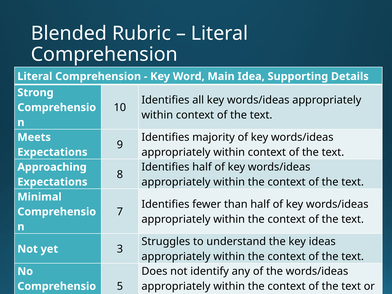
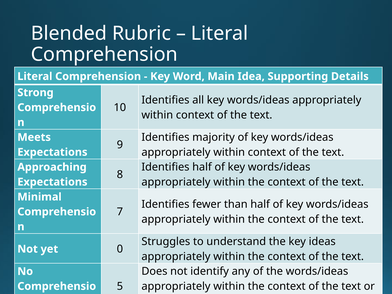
3: 3 -> 0
